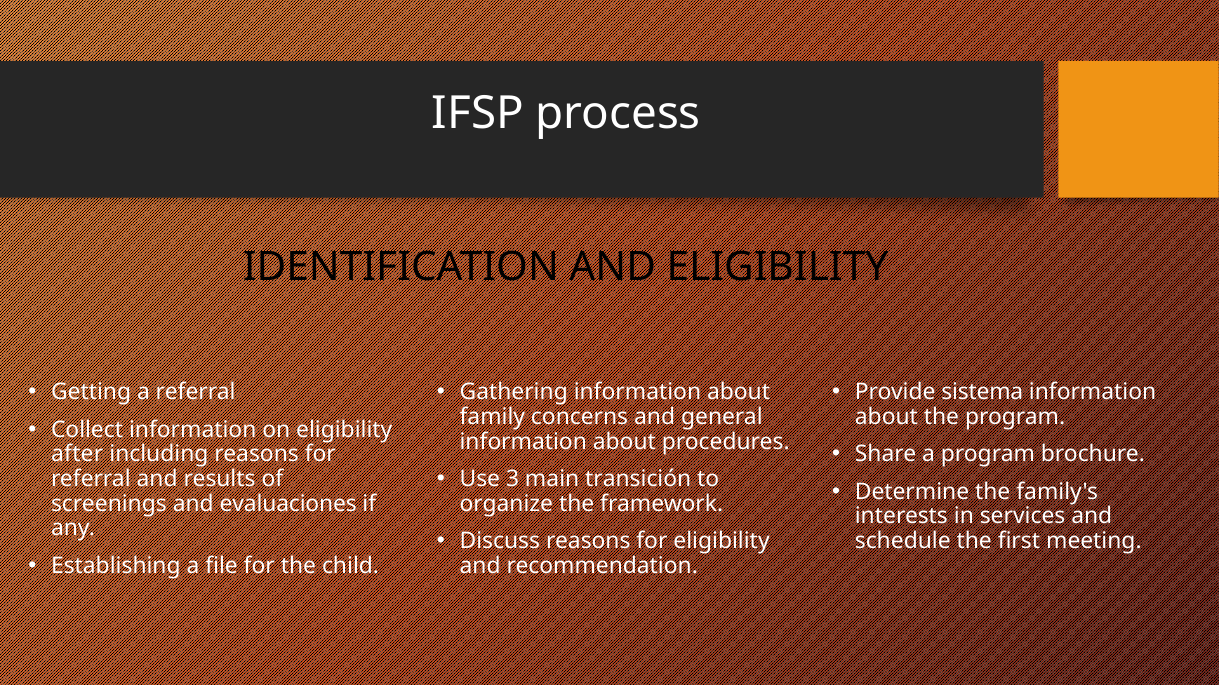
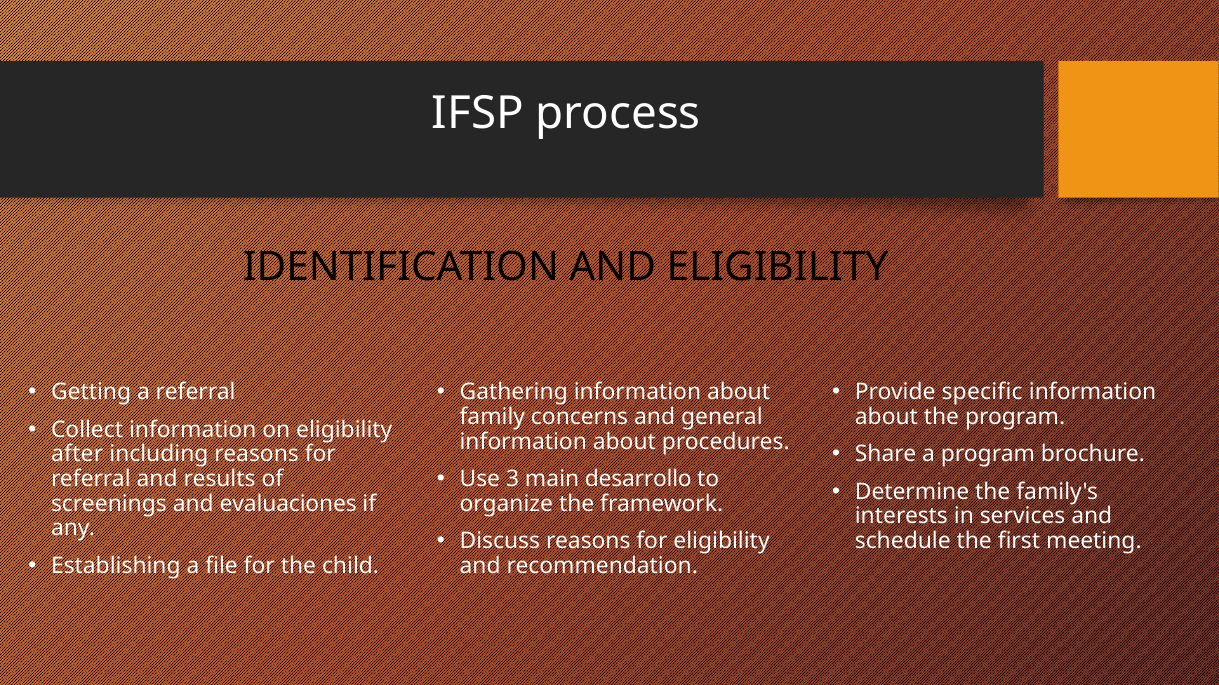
sistema: sistema -> specific
transición: transición -> desarrollo
